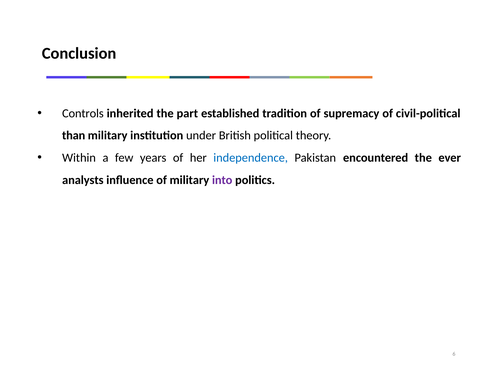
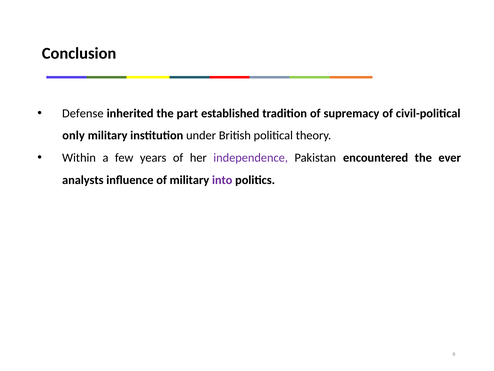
Controls: Controls -> Defense
than: than -> only
independence colour: blue -> purple
